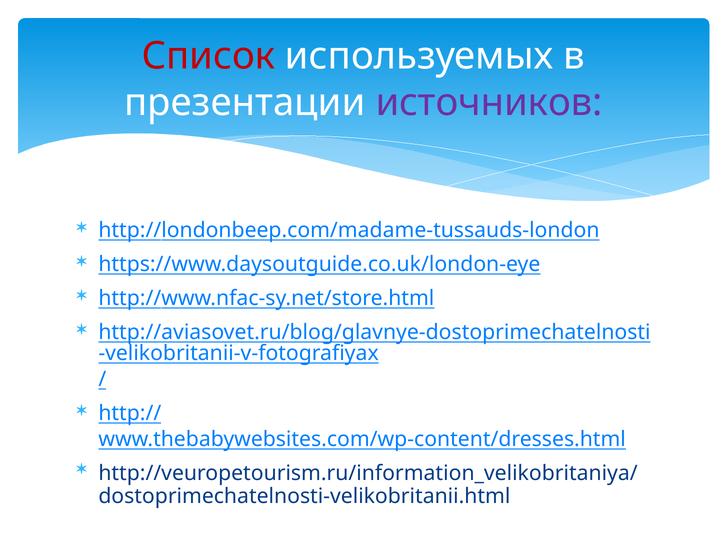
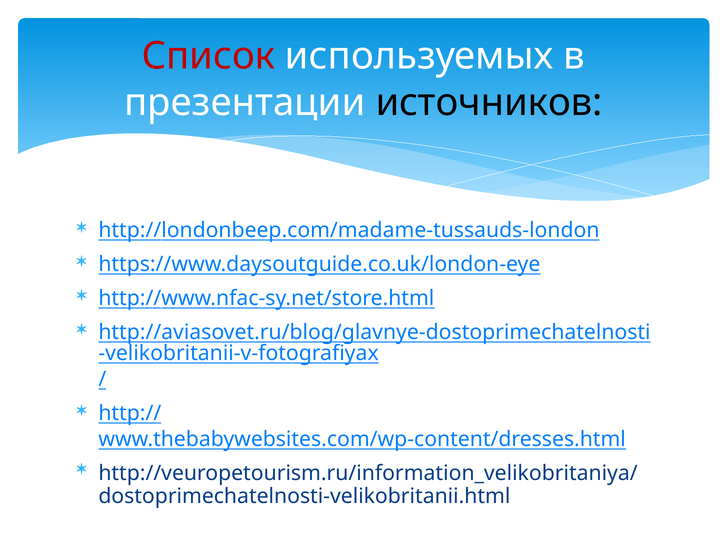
источников colour: purple -> black
